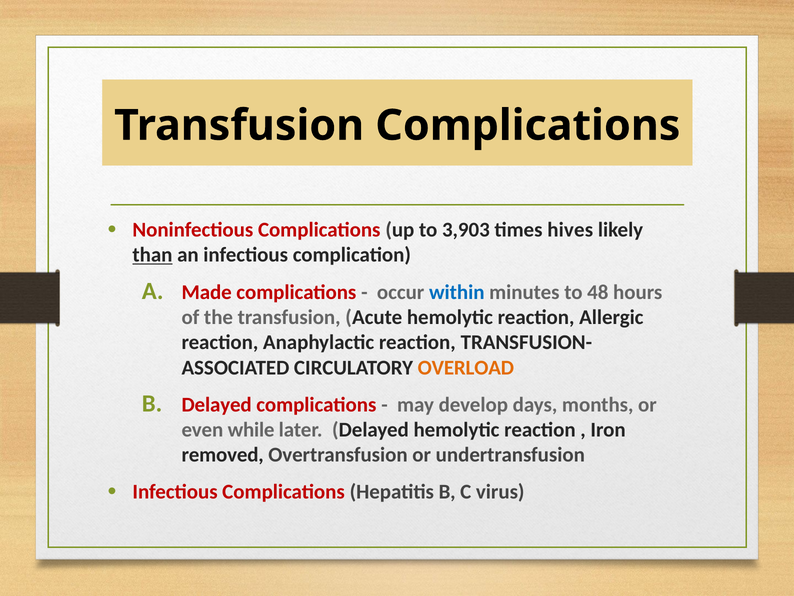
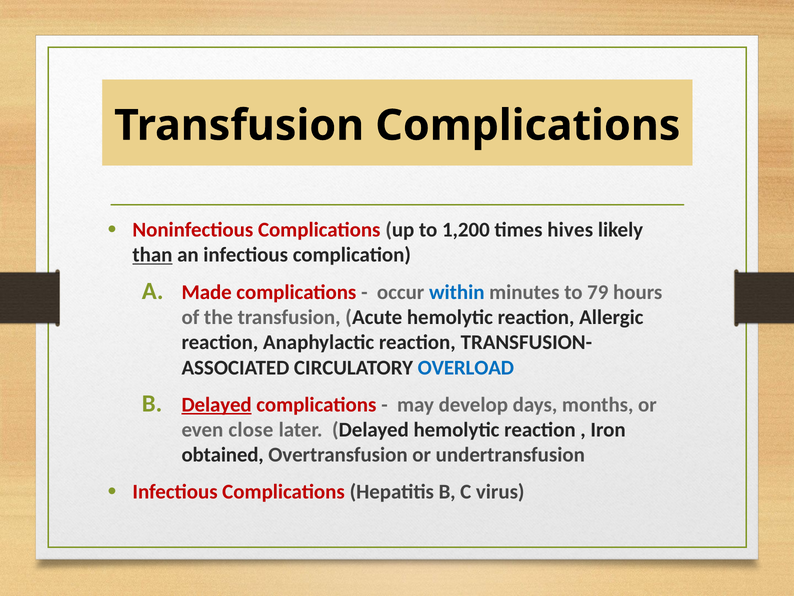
3,903: 3,903 -> 1,200
48: 48 -> 79
OVERLOAD colour: orange -> blue
Delayed at (217, 404) underline: none -> present
while: while -> close
removed: removed -> obtained
